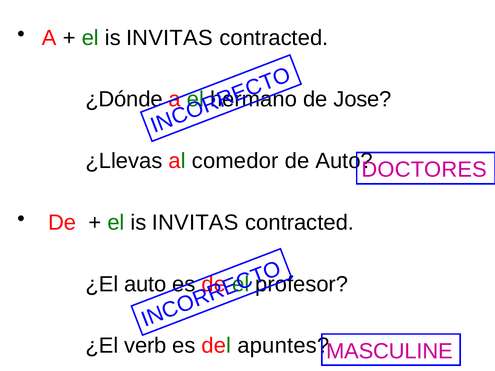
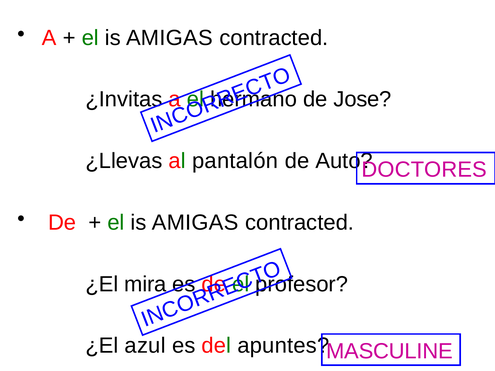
INVITAS at (169, 38): INVITAS -> AMIGAS
¿Dónde: ¿Dónde -> ¿Invitas
comedor: comedor -> pantalón
INVITAS at (195, 223): INVITAS -> AMIGAS
¿El auto: auto -> mira
verb: verb -> azul
